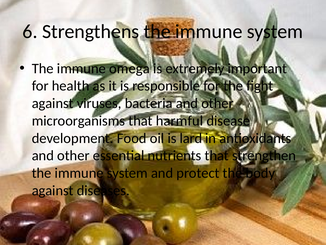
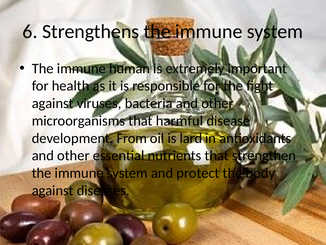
omega: omega -> human
Food: Food -> From
